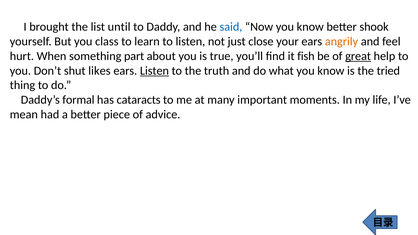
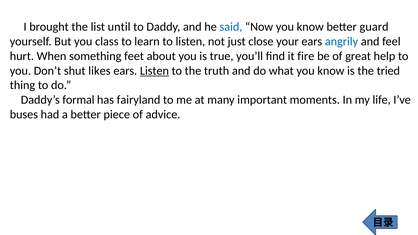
shook: shook -> guard
angrily colour: orange -> blue
part: part -> feet
fish: fish -> fire
great underline: present -> none
cataracts: cataracts -> fairyland
mean: mean -> buses
